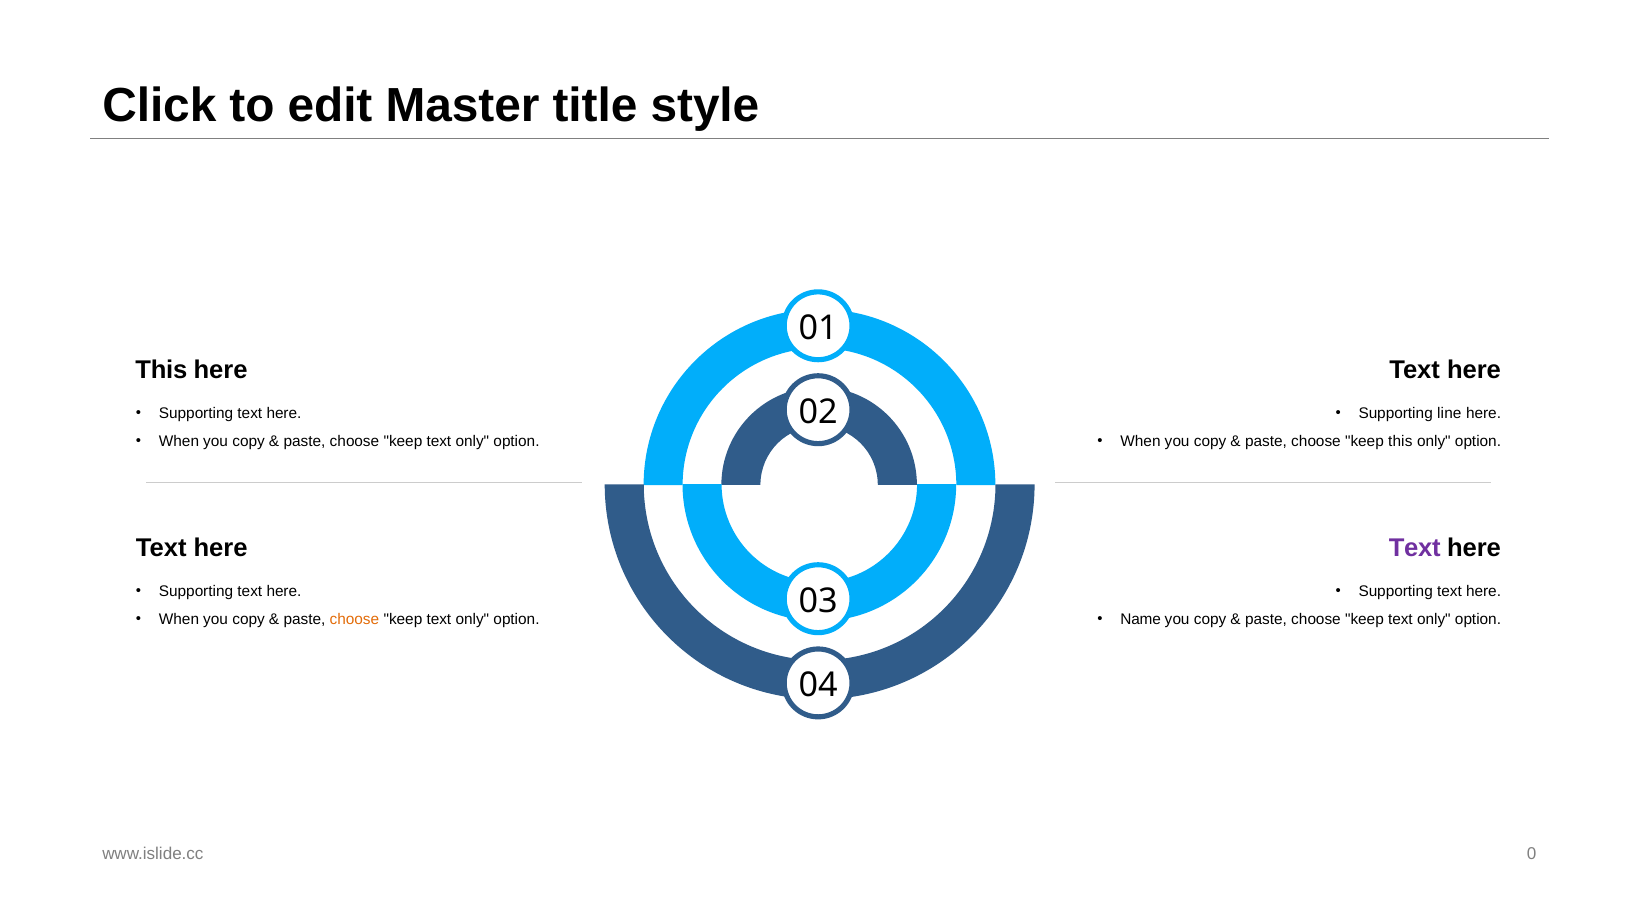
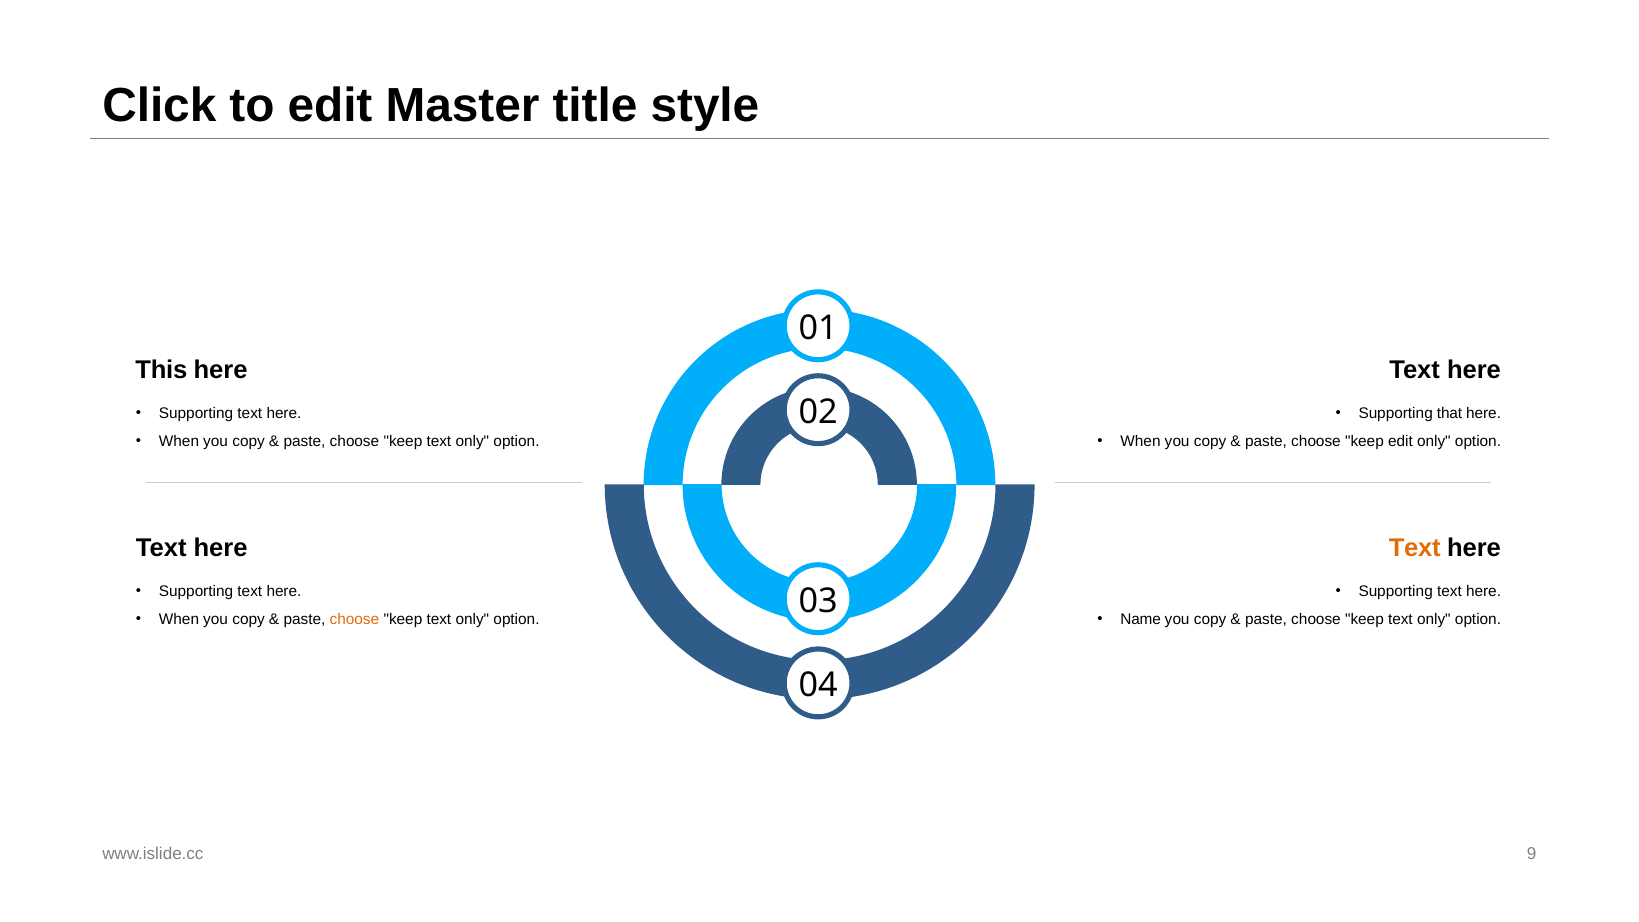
line: line -> that
keep this: this -> edit
Text at (1415, 548) colour: purple -> orange
0: 0 -> 9
